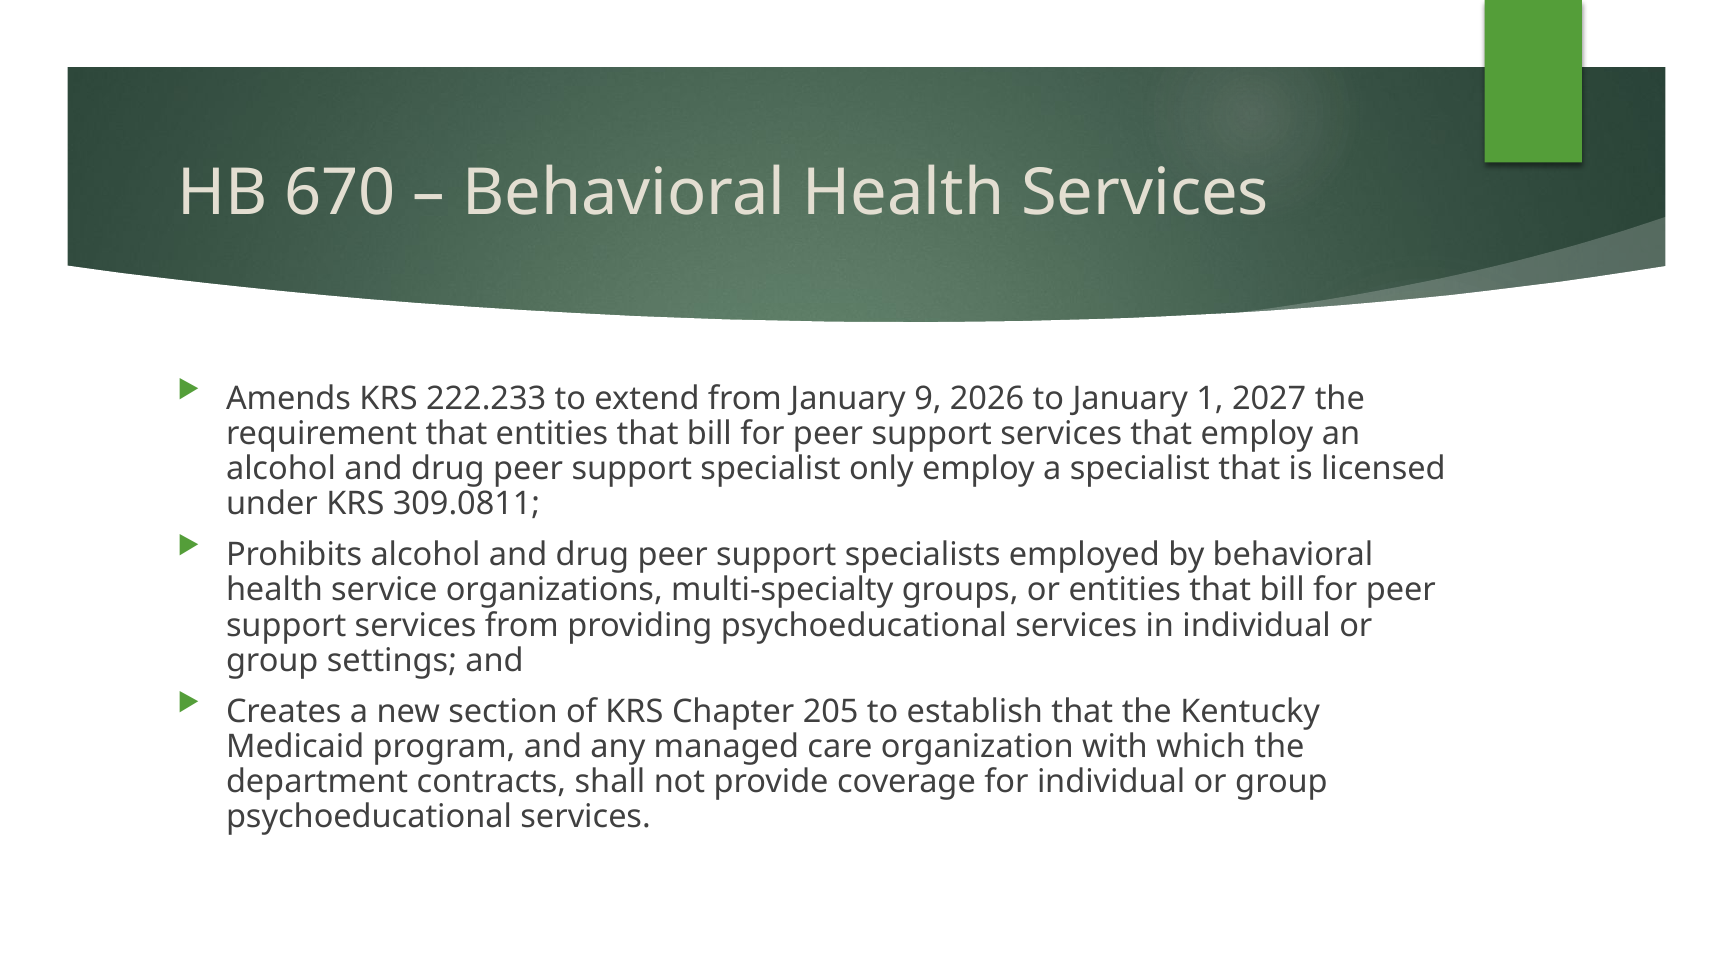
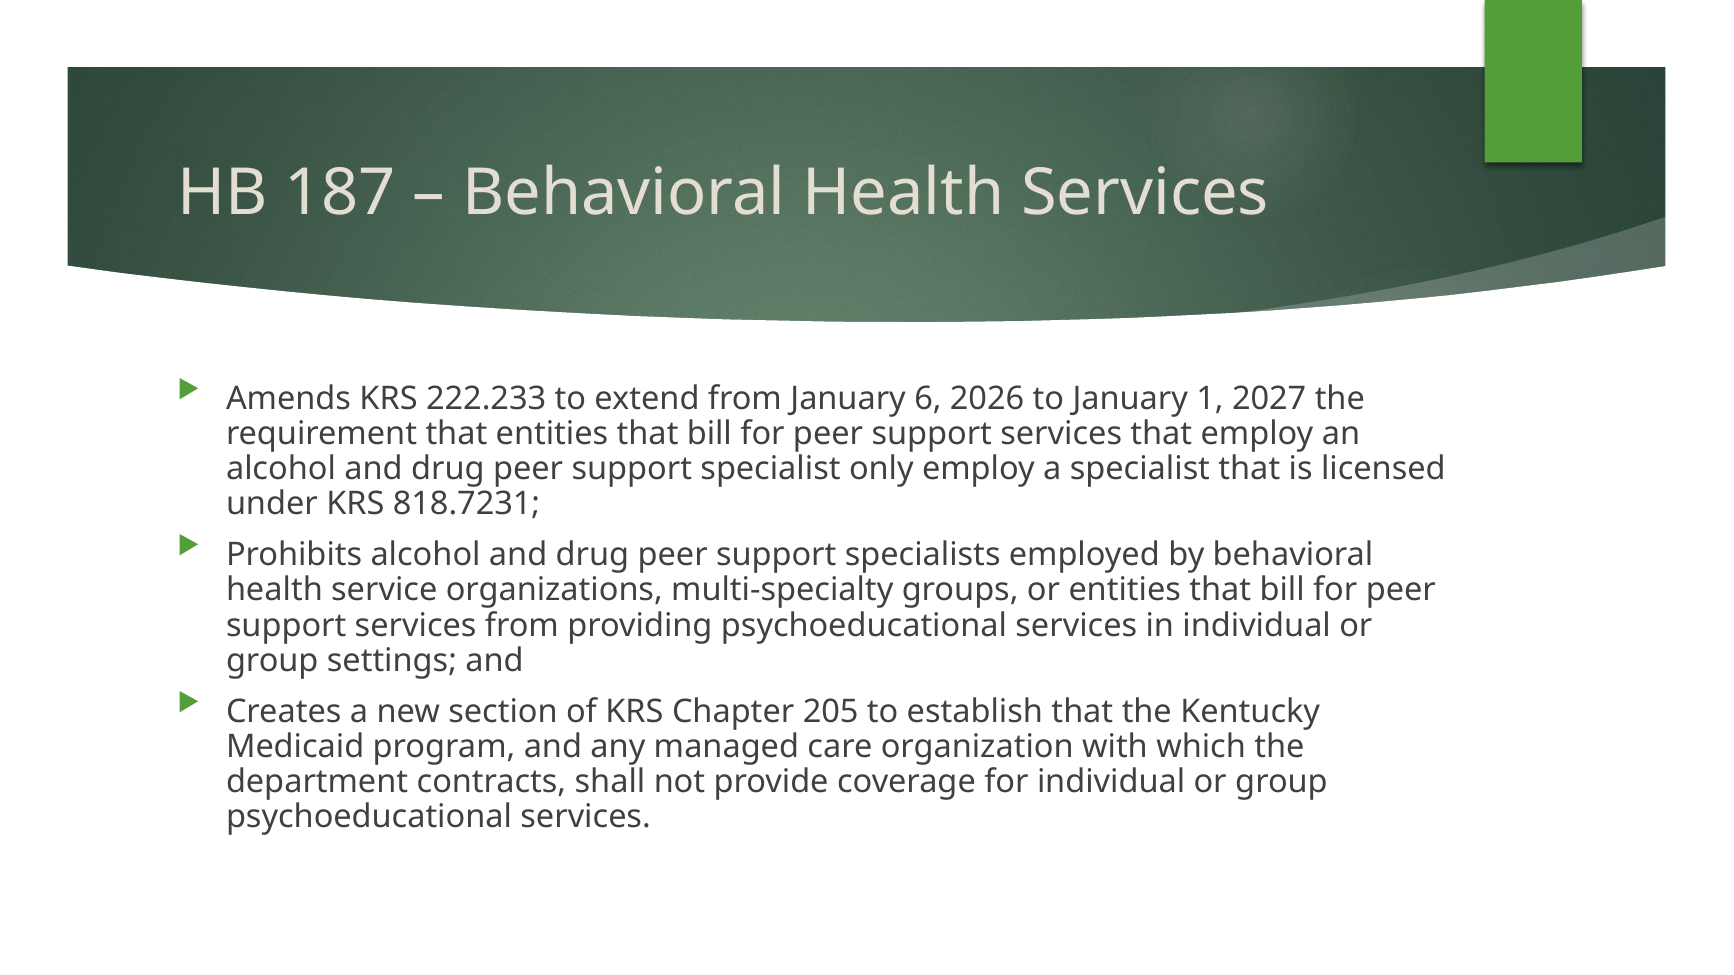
670: 670 -> 187
9: 9 -> 6
309.0811: 309.0811 -> 818.7231
